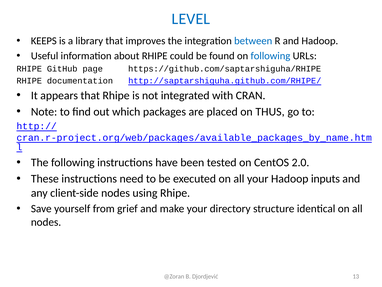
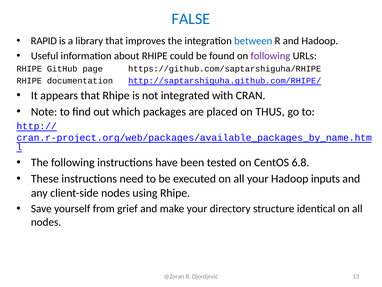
LEVEL: LEVEL -> FALSE
KEEPS: KEEPS -> RAPID
following at (270, 56) colour: blue -> purple
2.0: 2.0 -> 6.8
